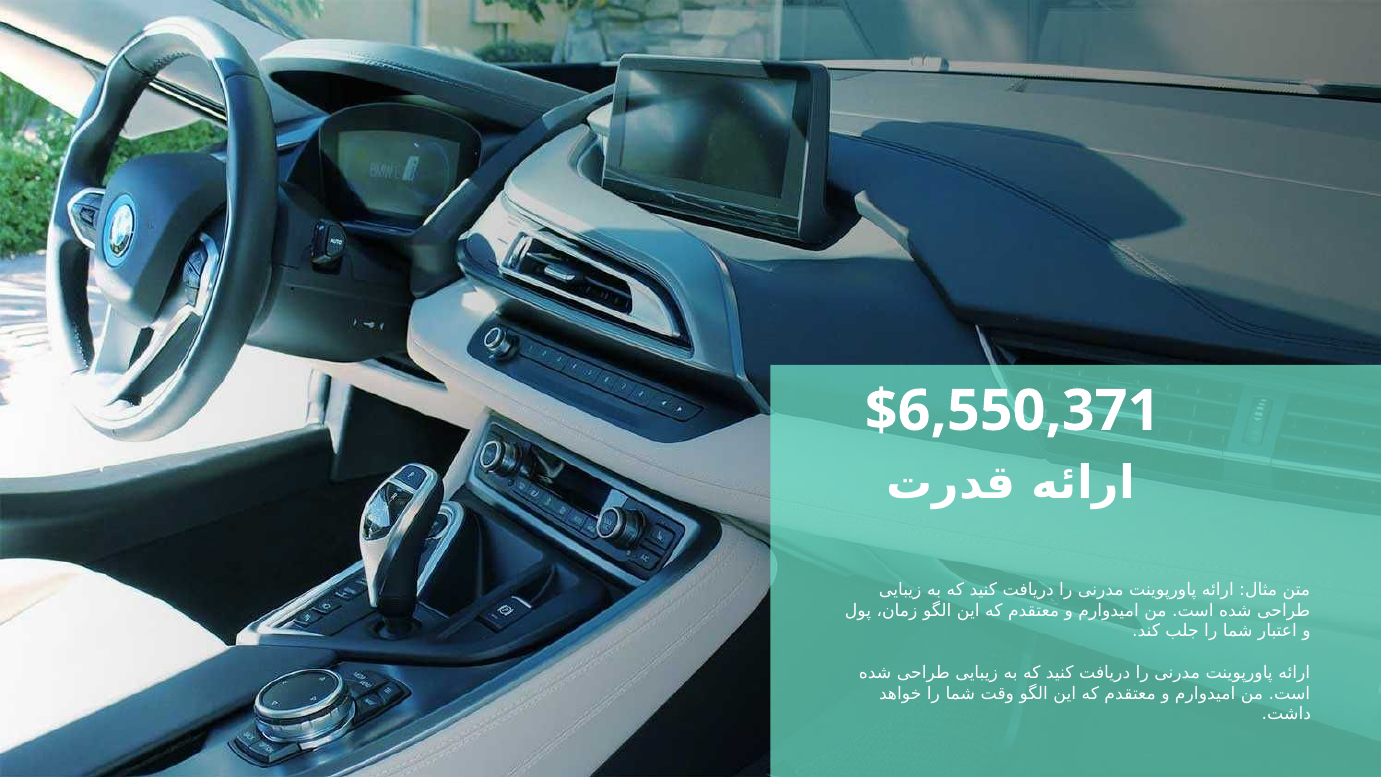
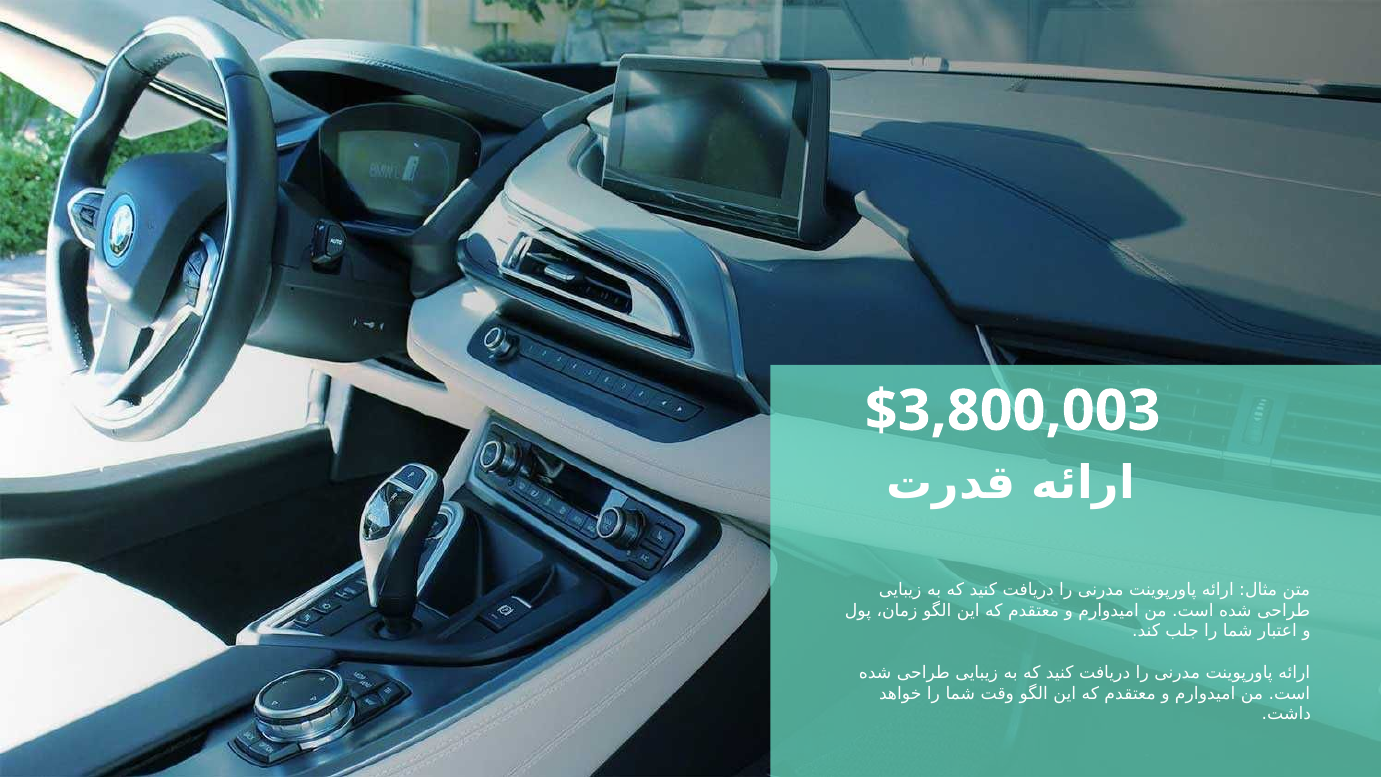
$6,550,371: $6,550,371 -> $3,800,003
